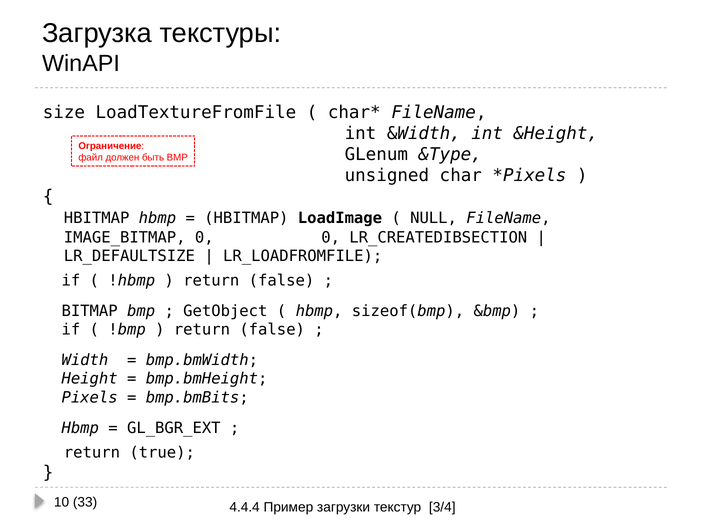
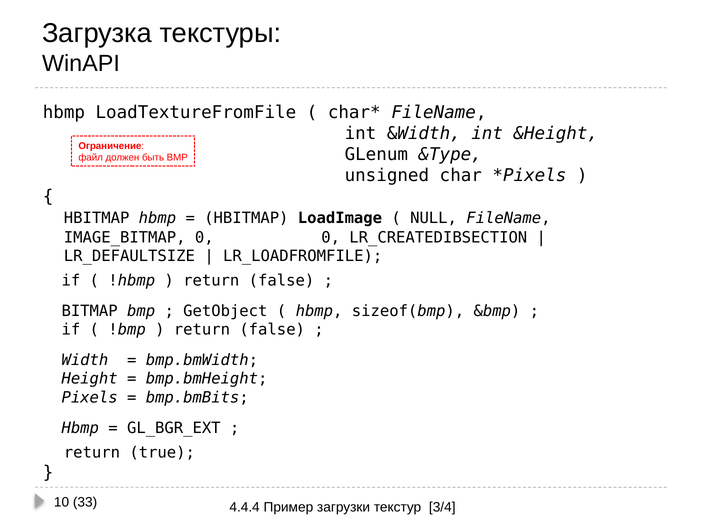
size at (64, 113): size -> hbmp
